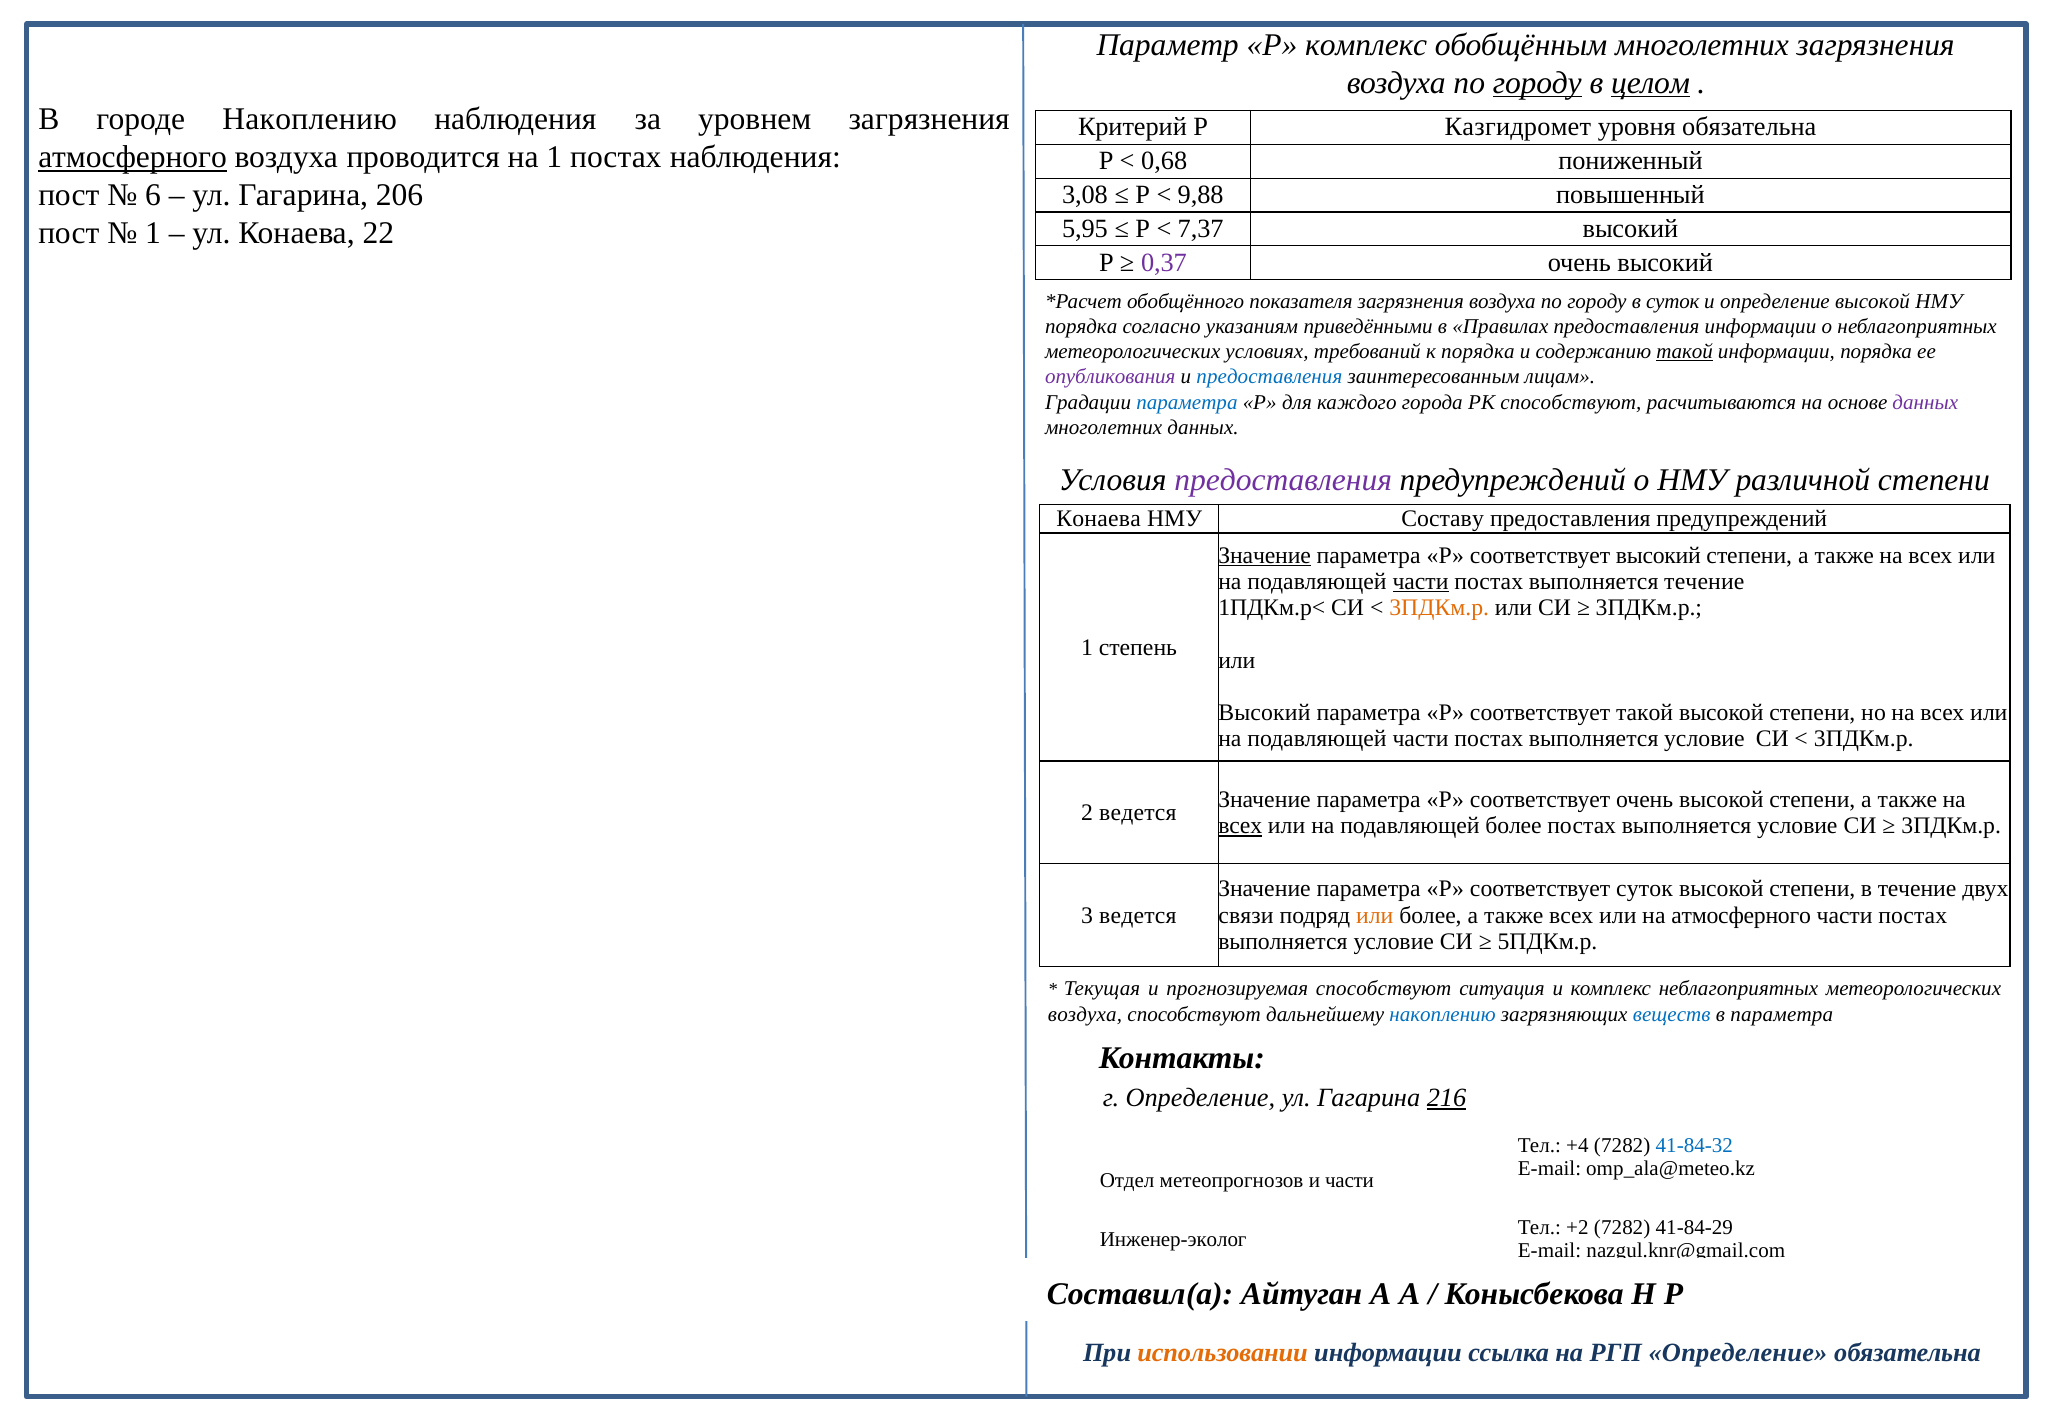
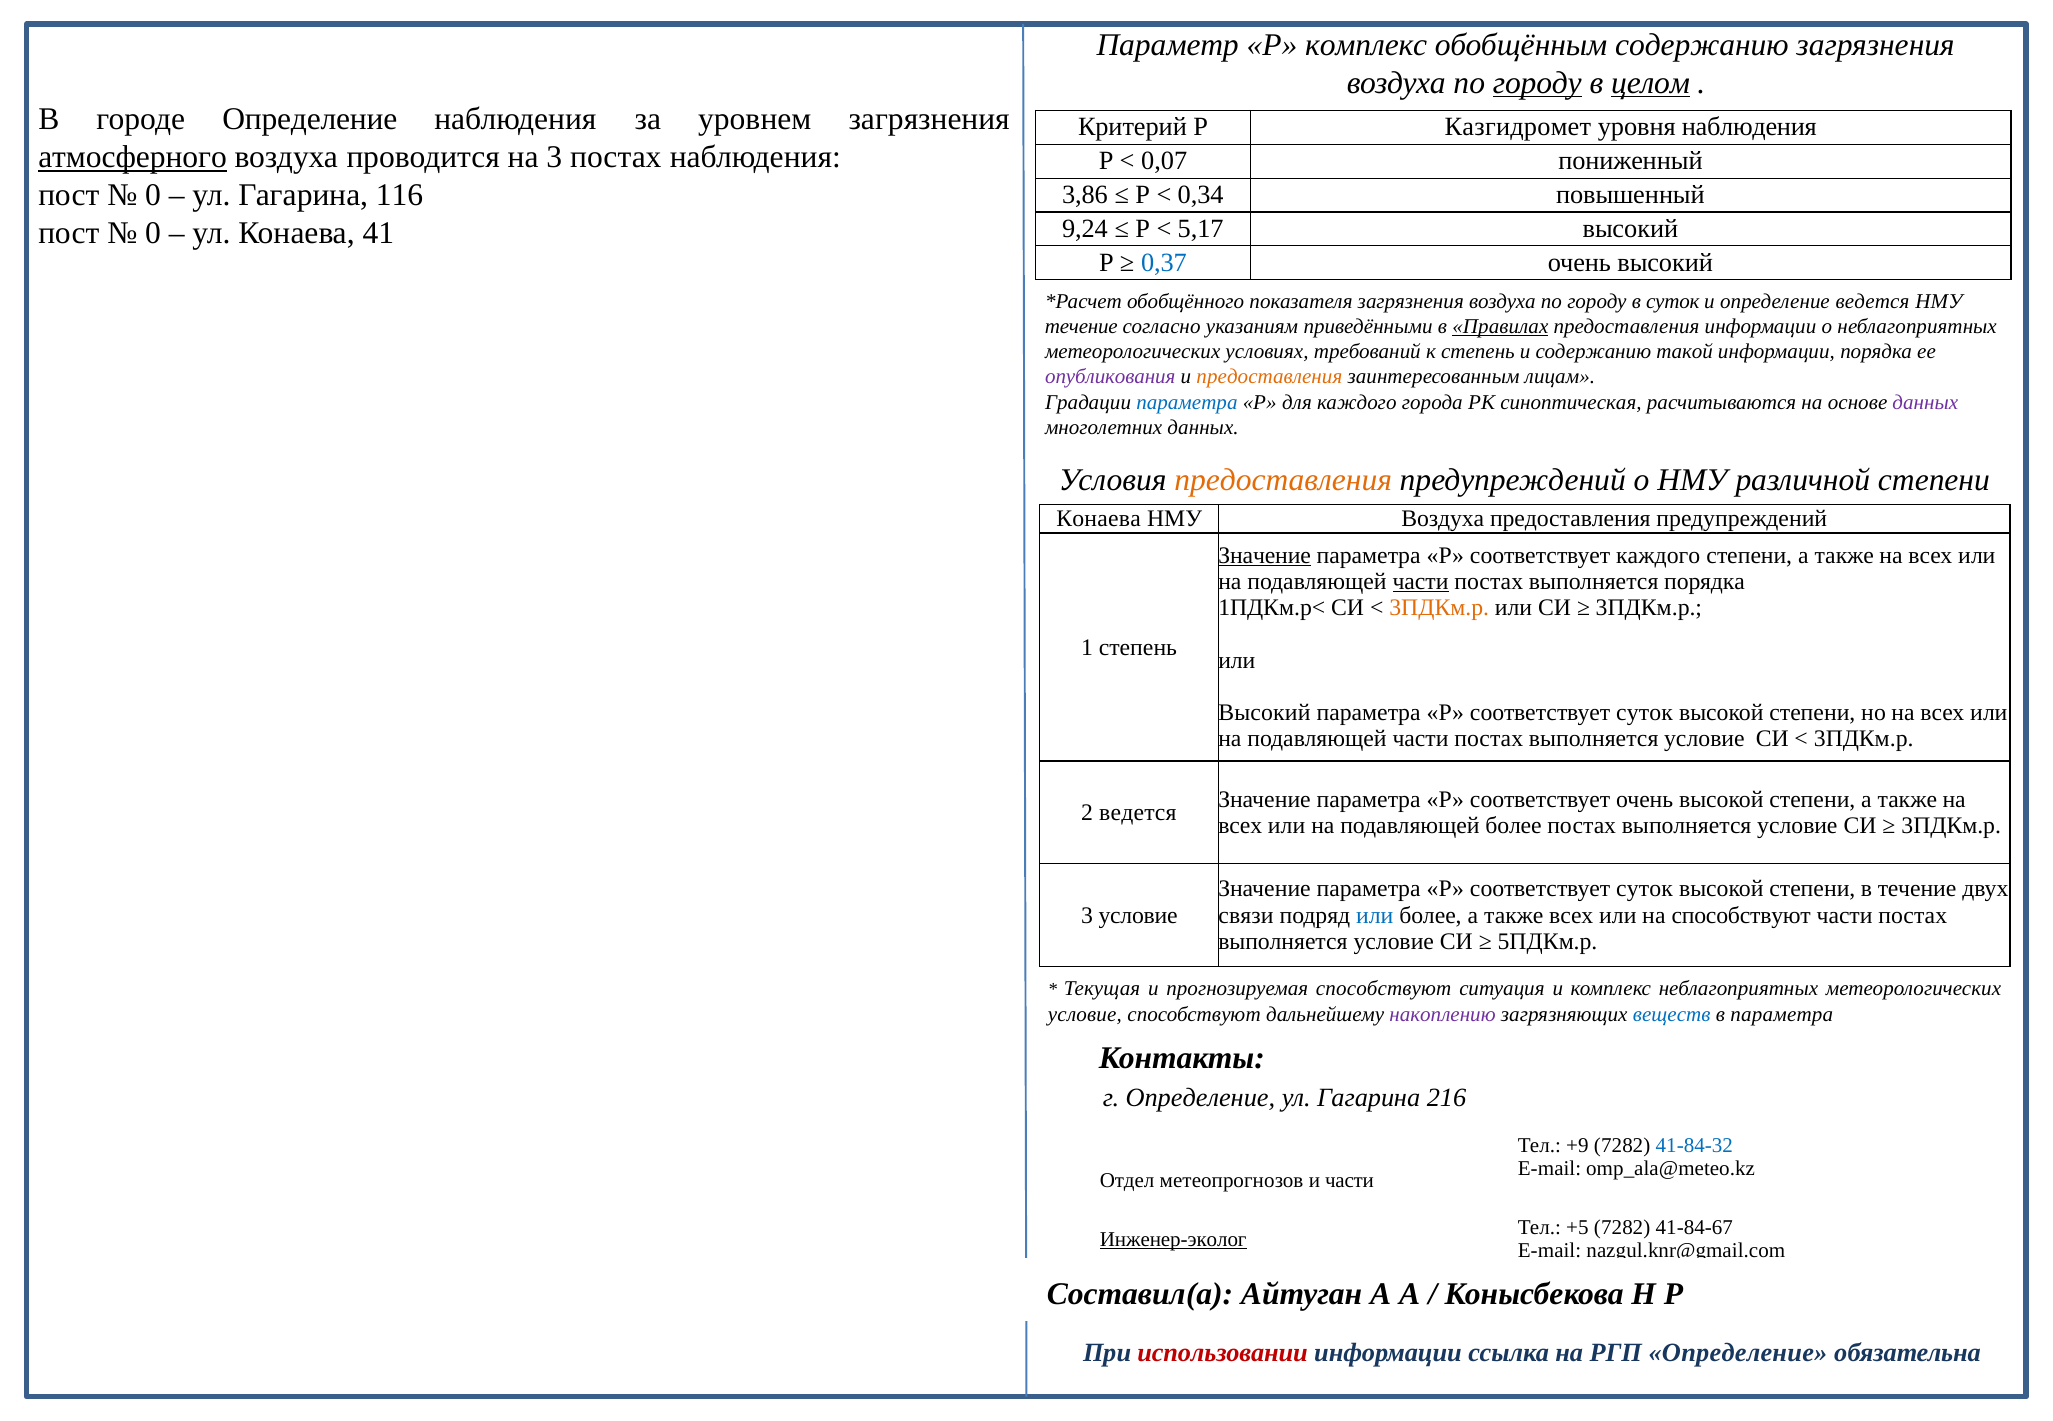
обобщённым многолетних: многолетних -> содержанию
городе Накоплению: Накоплению -> Определение
уровня обязательна: обязательна -> наблюдения
на 1: 1 -> 3
0,68: 0,68 -> 0,07
6 at (153, 195): 6 -> 0
206: 206 -> 116
3,08: 3,08 -> 3,86
9,88: 9,88 -> 0,34
5,95: 5,95 -> 9,24
7,37: 7,37 -> 5,17
1 at (153, 233): 1 -> 0
22: 22 -> 41
0,37 colour: purple -> blue
определение высокой: высокой -> ведется
порядка at (1081, 327): порядка -> течение
Правилах underline: none -> present
к порядка: порядка -> степень
такой at (1685, 352) underline: present -> none
предоставления at (1269, 377) colour: blue -> orange
РК способствуют: способствуют -> синоптическая
предоставления at (1283, 481) colour: purple -> orange
НМУ Составу: Составу -> Воздуха
соответствует высокий: высокий -> каждого
выполняется течение: течение -> порядка
такой at (1645, 713): такой -> суток
всех at (1240, 826) underline: present -> none
3 ведется: ведется -> условие
или at (1375, 915) colour: orange -> blue
на атмосферного: атмосферного -> способствуют
воздуха at (1085, 1014): воздуха -> условие
накоплению at (1443, 1014) colour: blue -> purple
216 underline: present -> none
+4: +4 -> +9
+2: +2 -> +5
41-84-29: 41-84-29 -> 41-84-67
Инженер-эколог underline: none -> present
использовании colour: orange -> red
